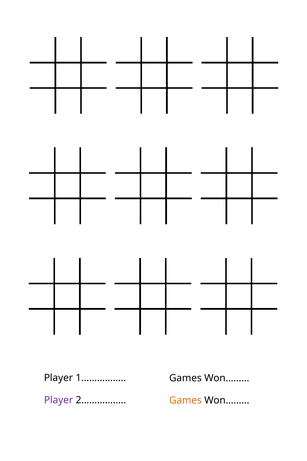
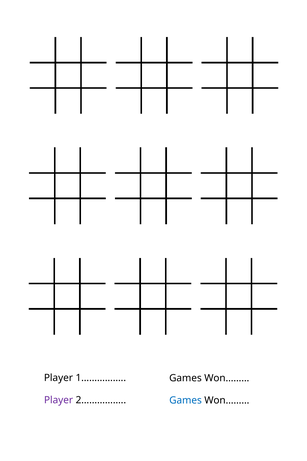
Games at (186, 400) colour: orange -> blue
